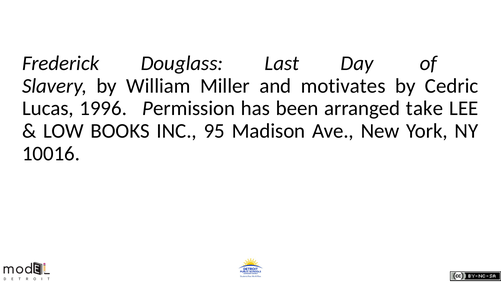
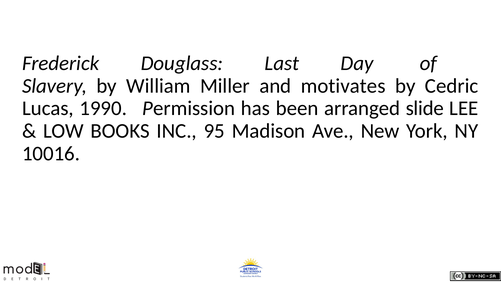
1996: 1996 -> 1990
take: take -> slide
